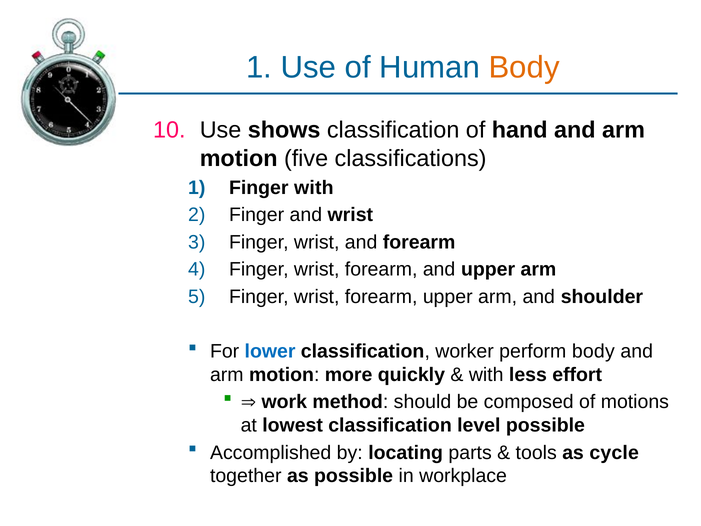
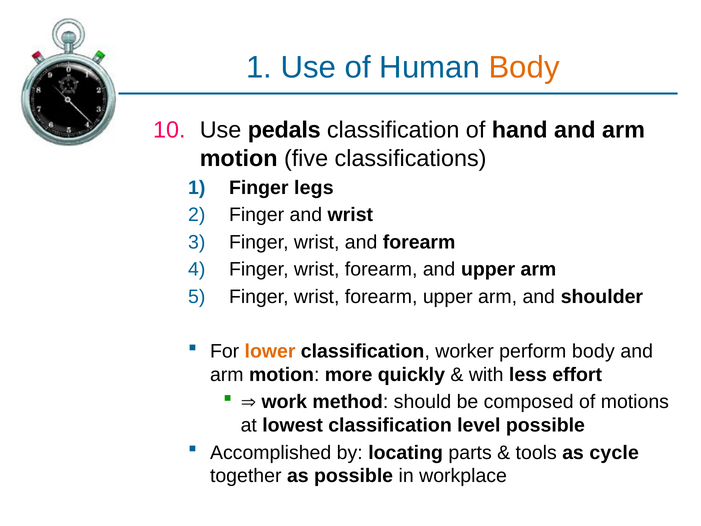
shows: shows -> pedals
Finger with: with -> legs
lower colour: blue -> orange
